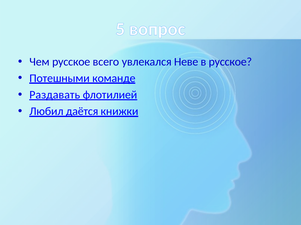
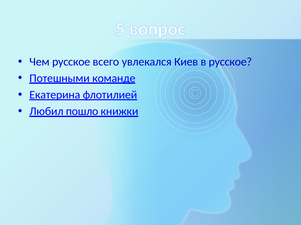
Неве: Неве -> Киев
Раздавать: Раздавать -> Екатерина
даётся: даётся -> пошло
